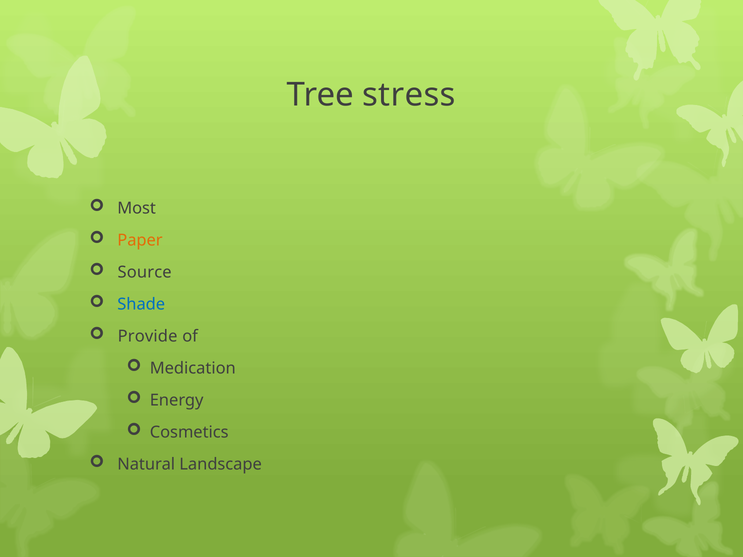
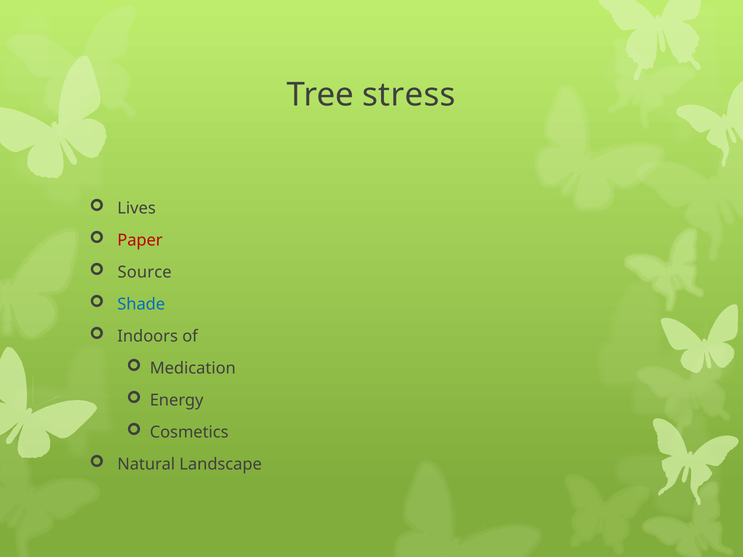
Most: Most -> Lives
Paper colour: orange -> red
Provide: Provide -> Indoors
